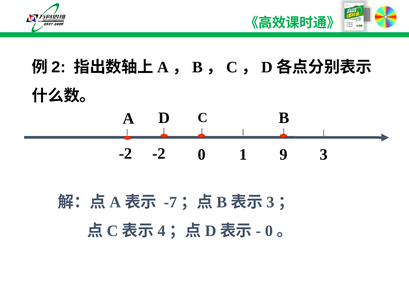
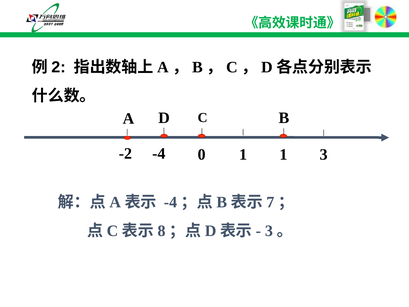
-2 at (159, 154): -2 -> -4
1 9: 9 -> 1
-7 at (170, 202): -7 -> -4
3 at (270, 202): 3 -> 7
4: 4 -> 8
0 at (269, 231): 0 -> 3
